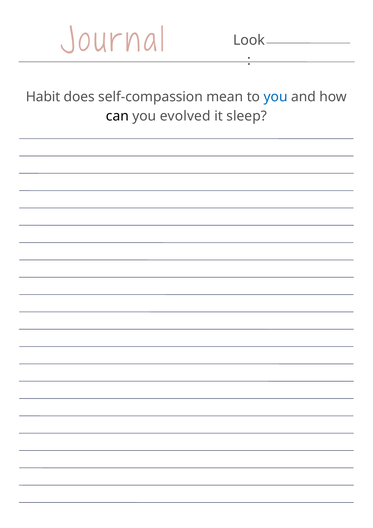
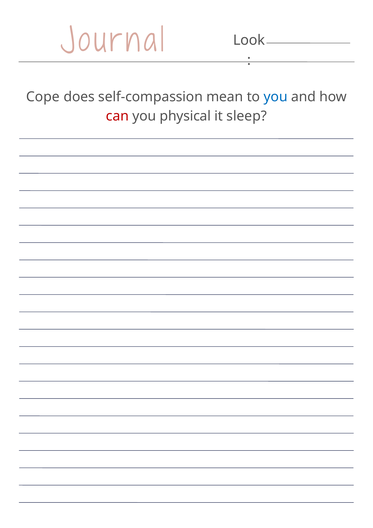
Habit: Habit -> Cope
can colour: black -> red
evolved: evolved -> physical
